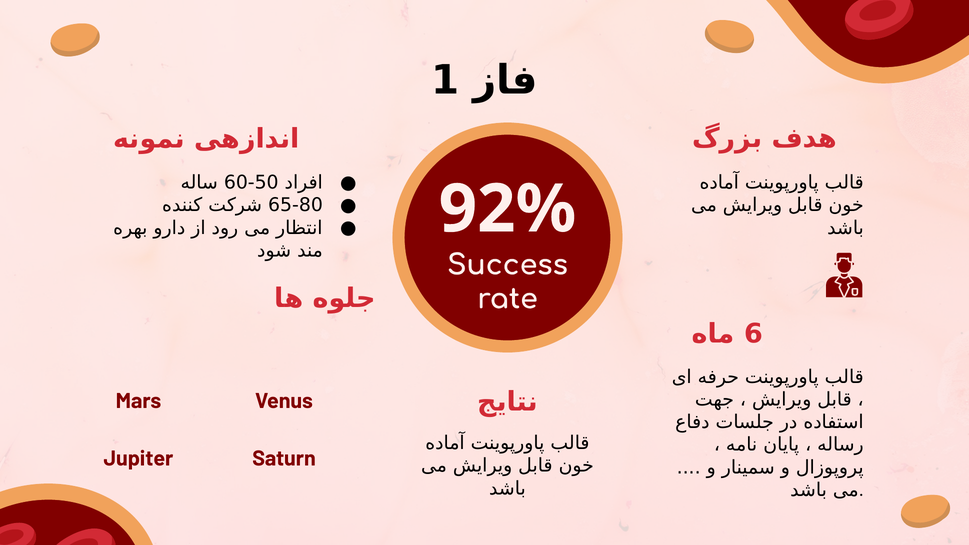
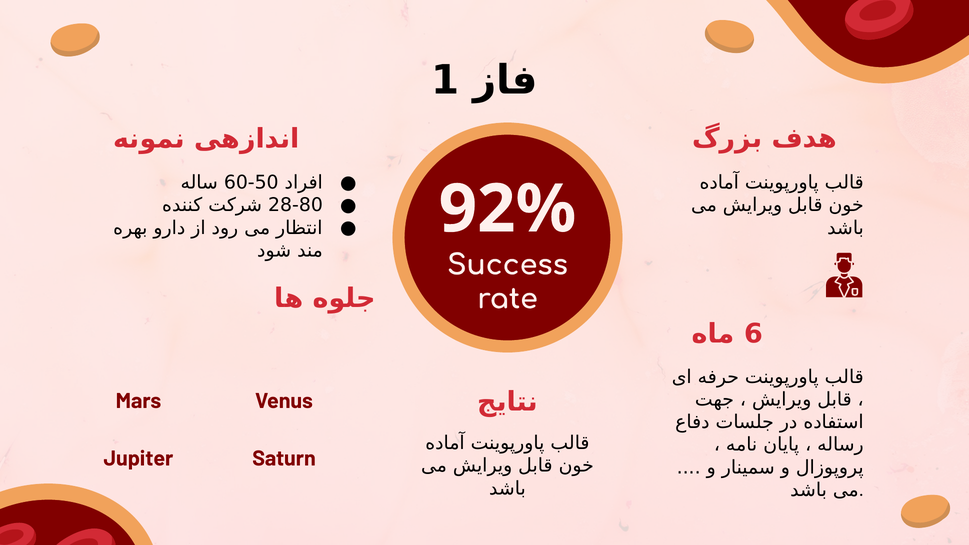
65-80: 65-80 -> 28-80
